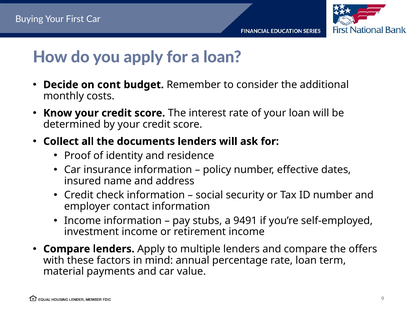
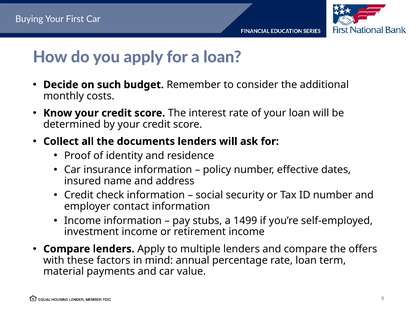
cont: cont -> such
9491: 9491 -> 1499
